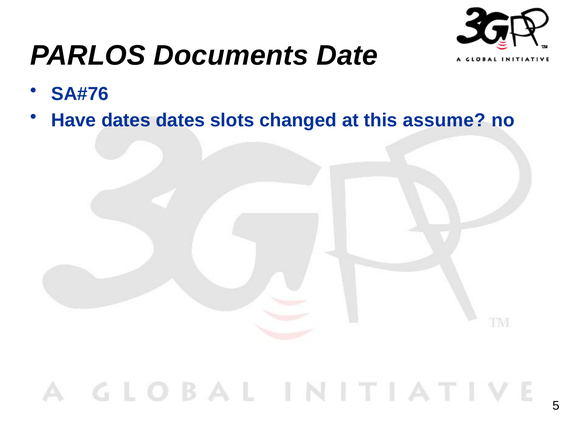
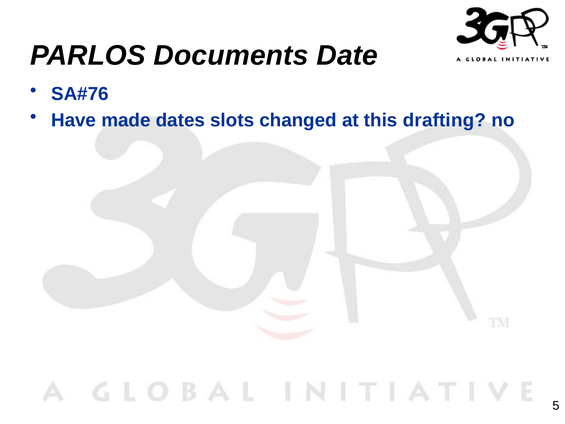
Have dates: dates -> made
assume: assume -> drafting
